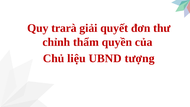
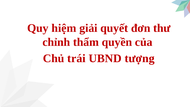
trarà: trarà -> hiệm
liệu: liệu -> trái
